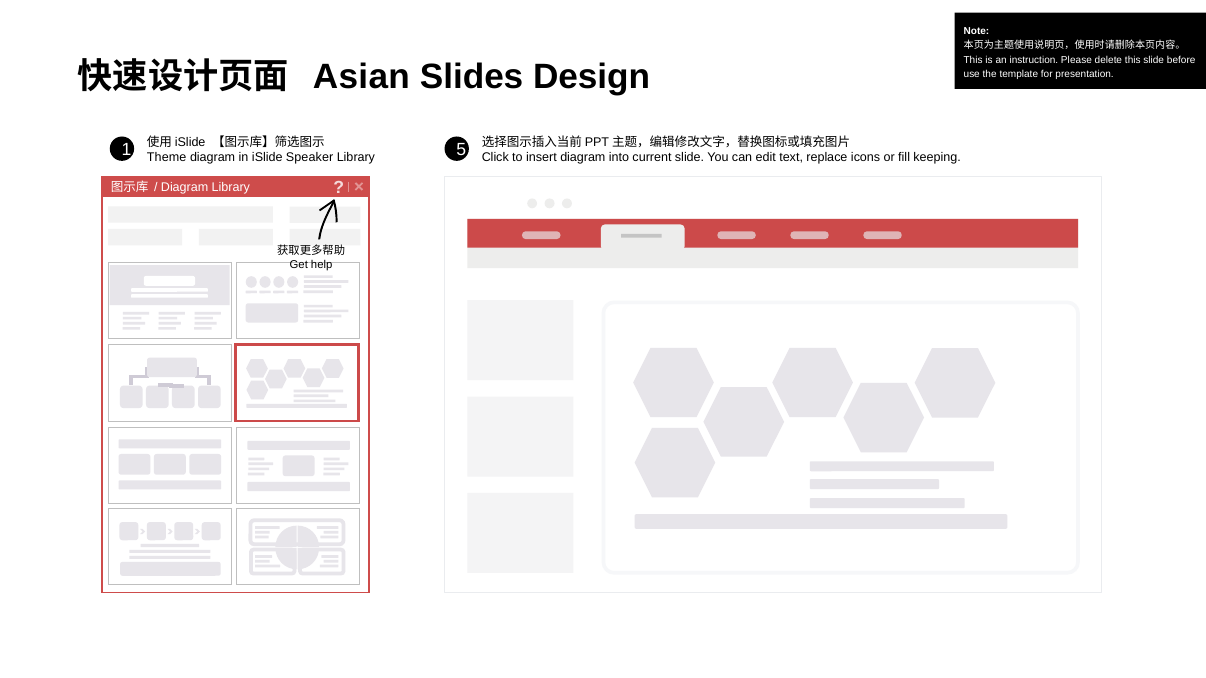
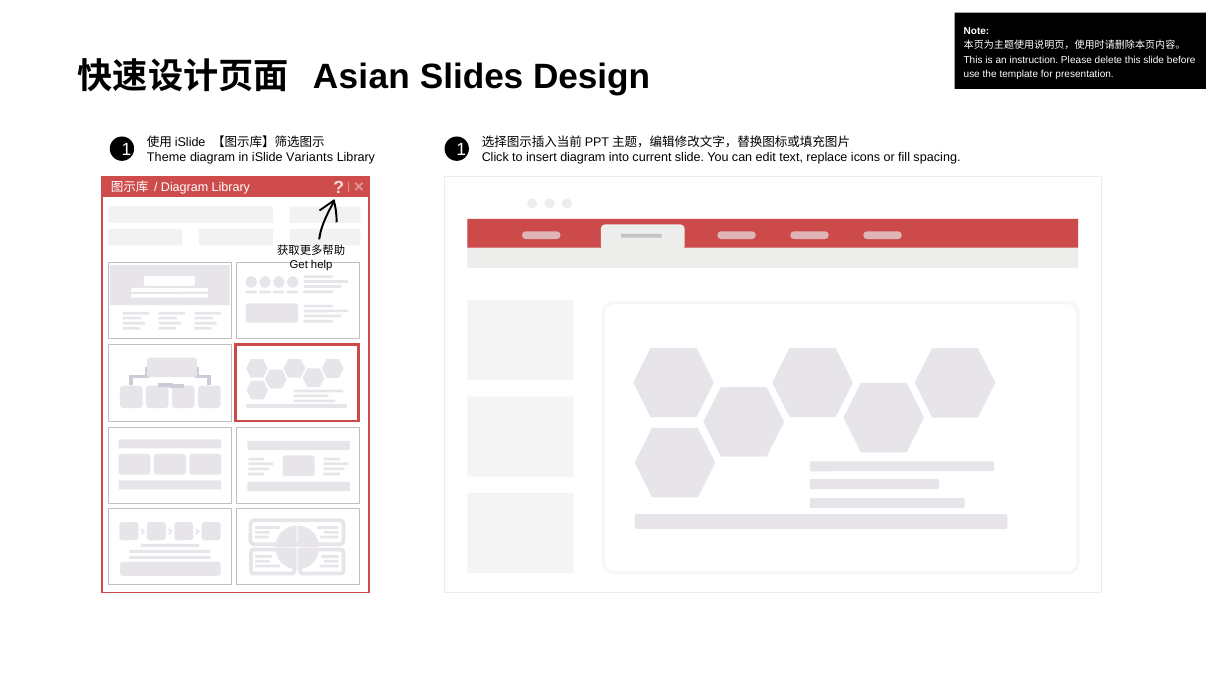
1 5: 5 -> 1
Speaker: Speaker -> Variants
keeping: keeping -> spacing
